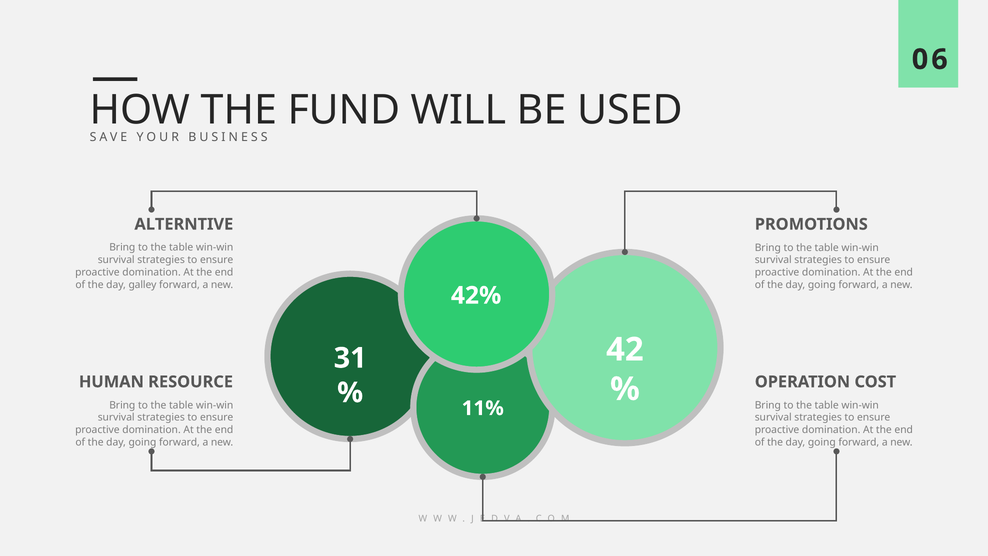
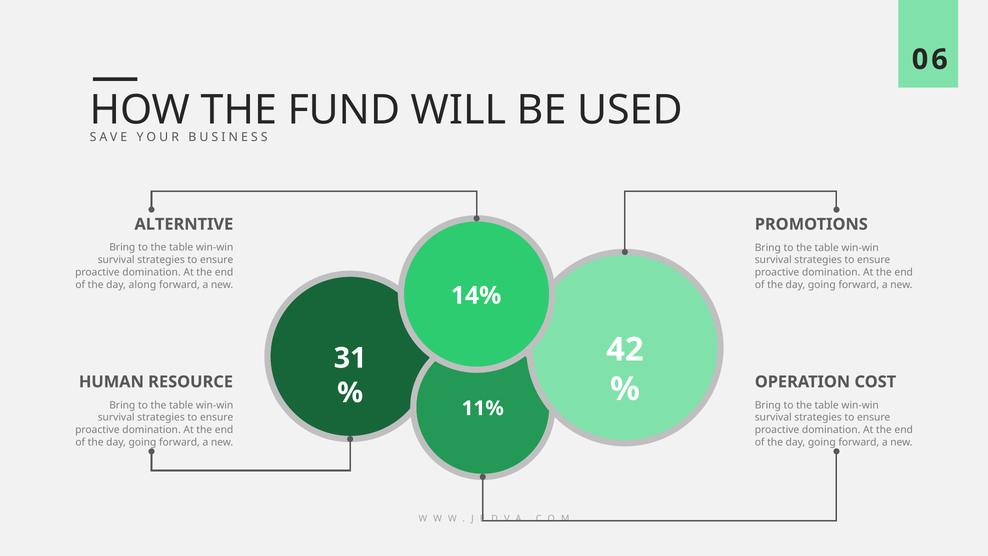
galley: galley -> along
42%: 42% -> 14%
